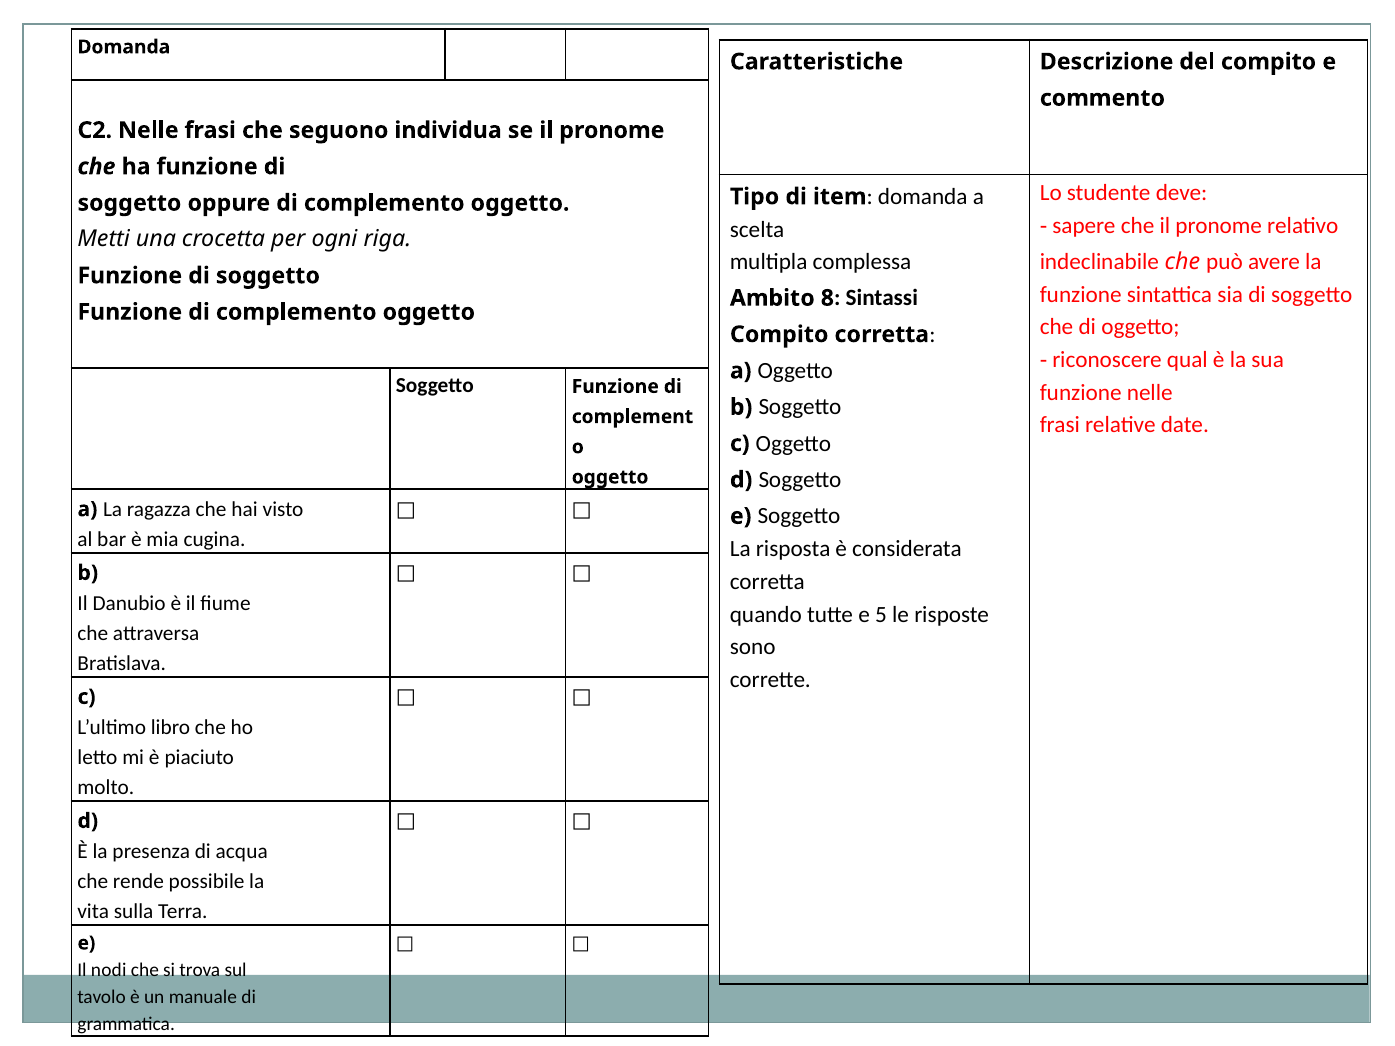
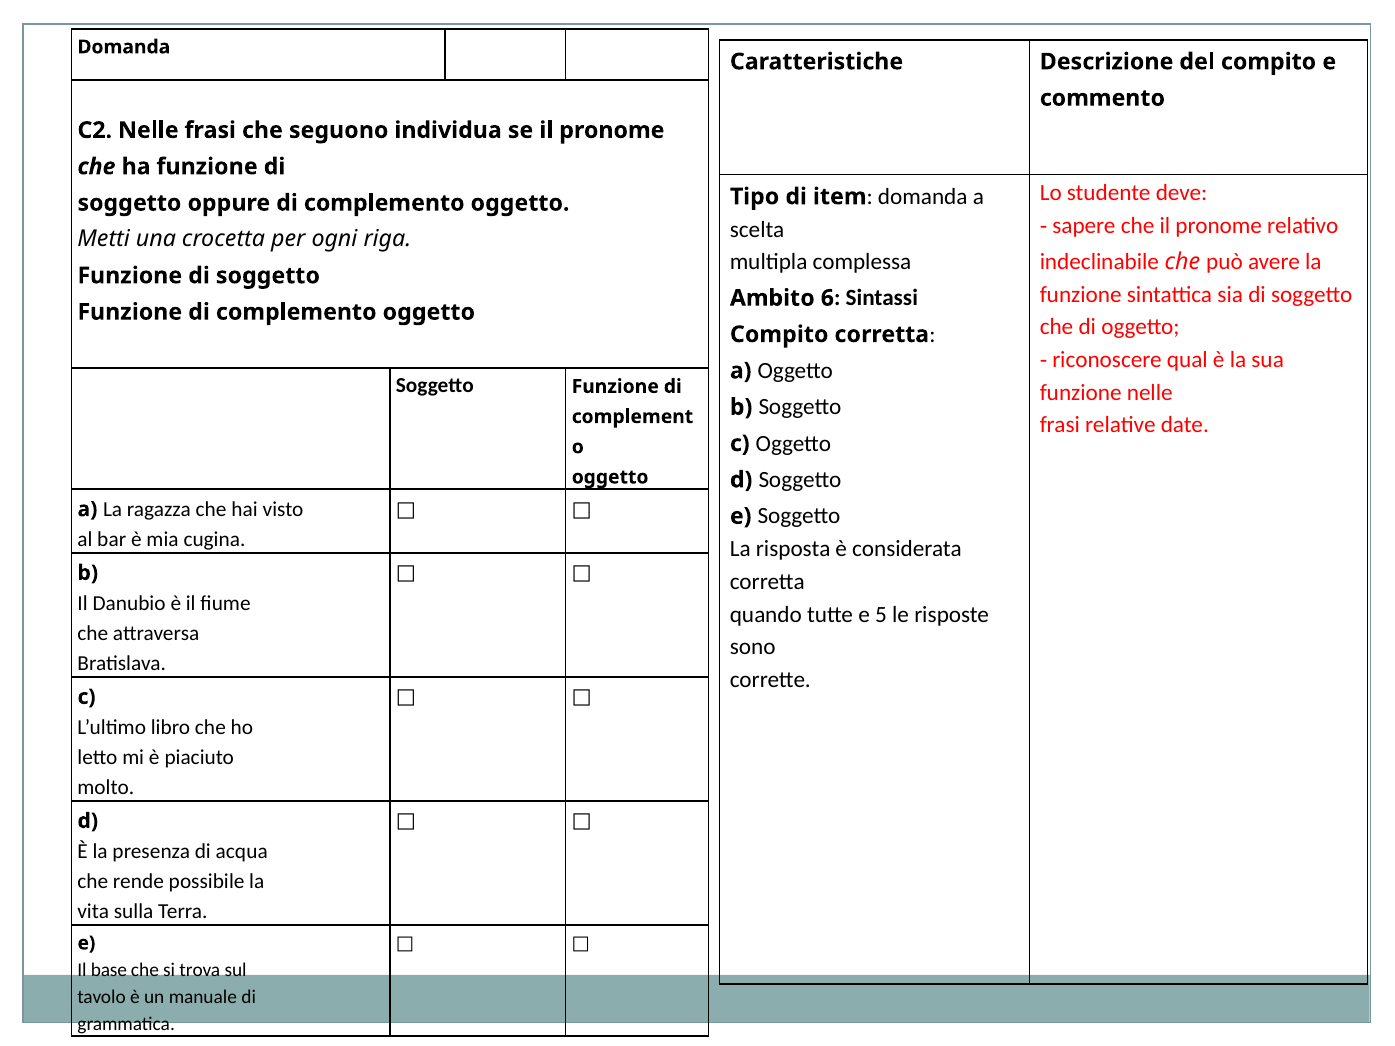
8: 8 -> 6
nodi: nodi -> base
